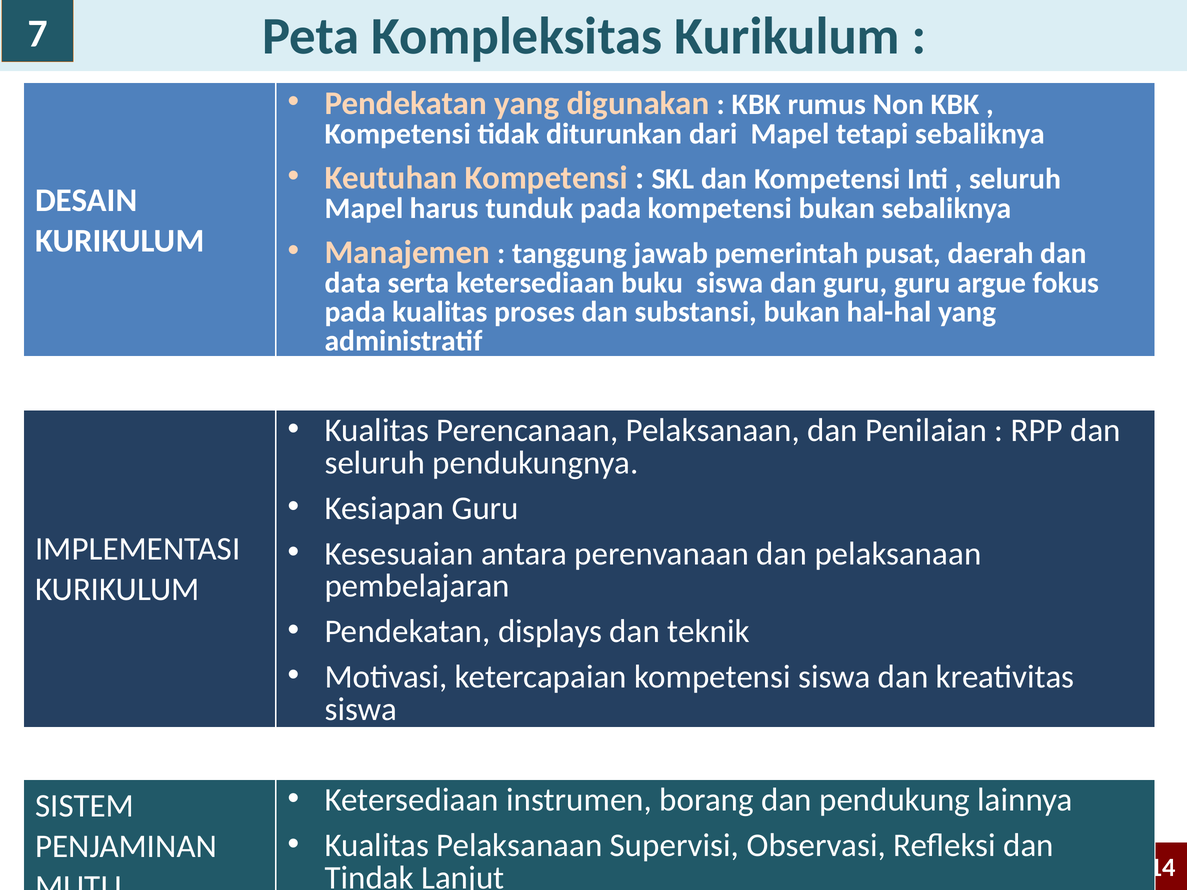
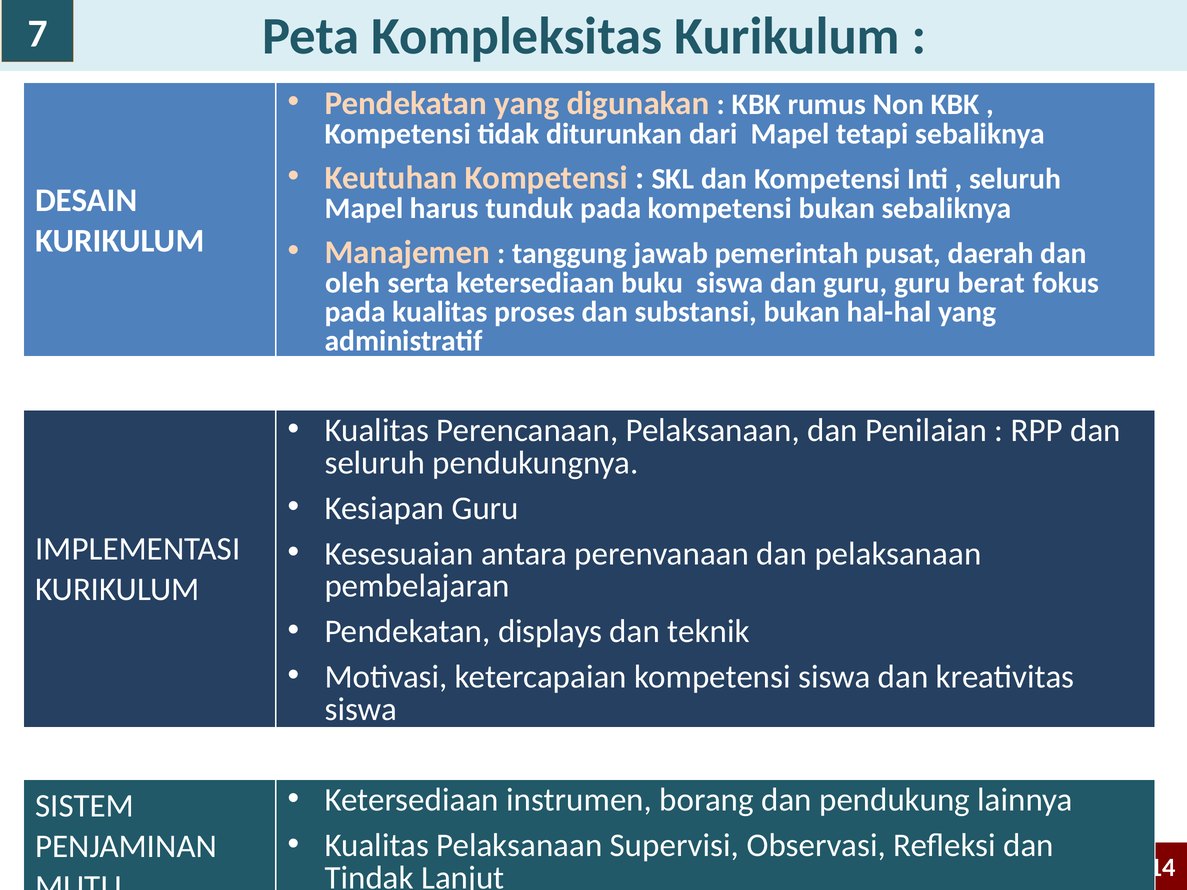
data: data -> oleh
argue: argue -> berat
